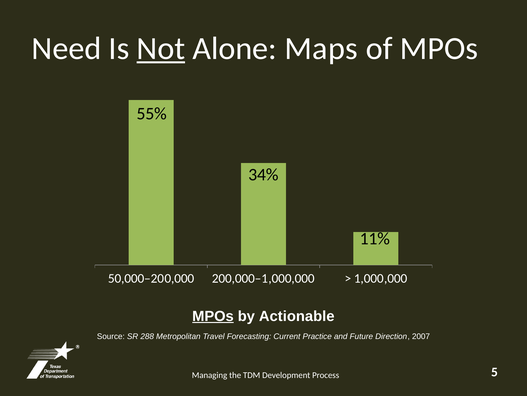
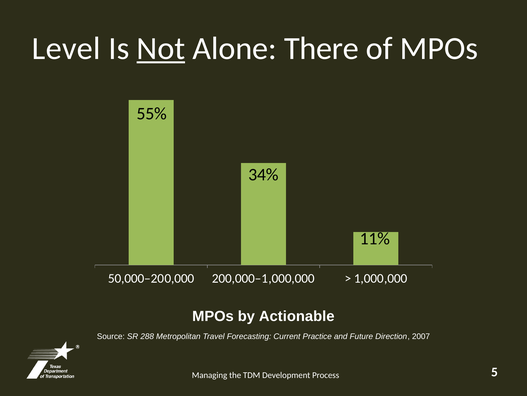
Need: Need -> Level
Maps: Maps -> There
MPOs at (213, 316) underline: present -> none
